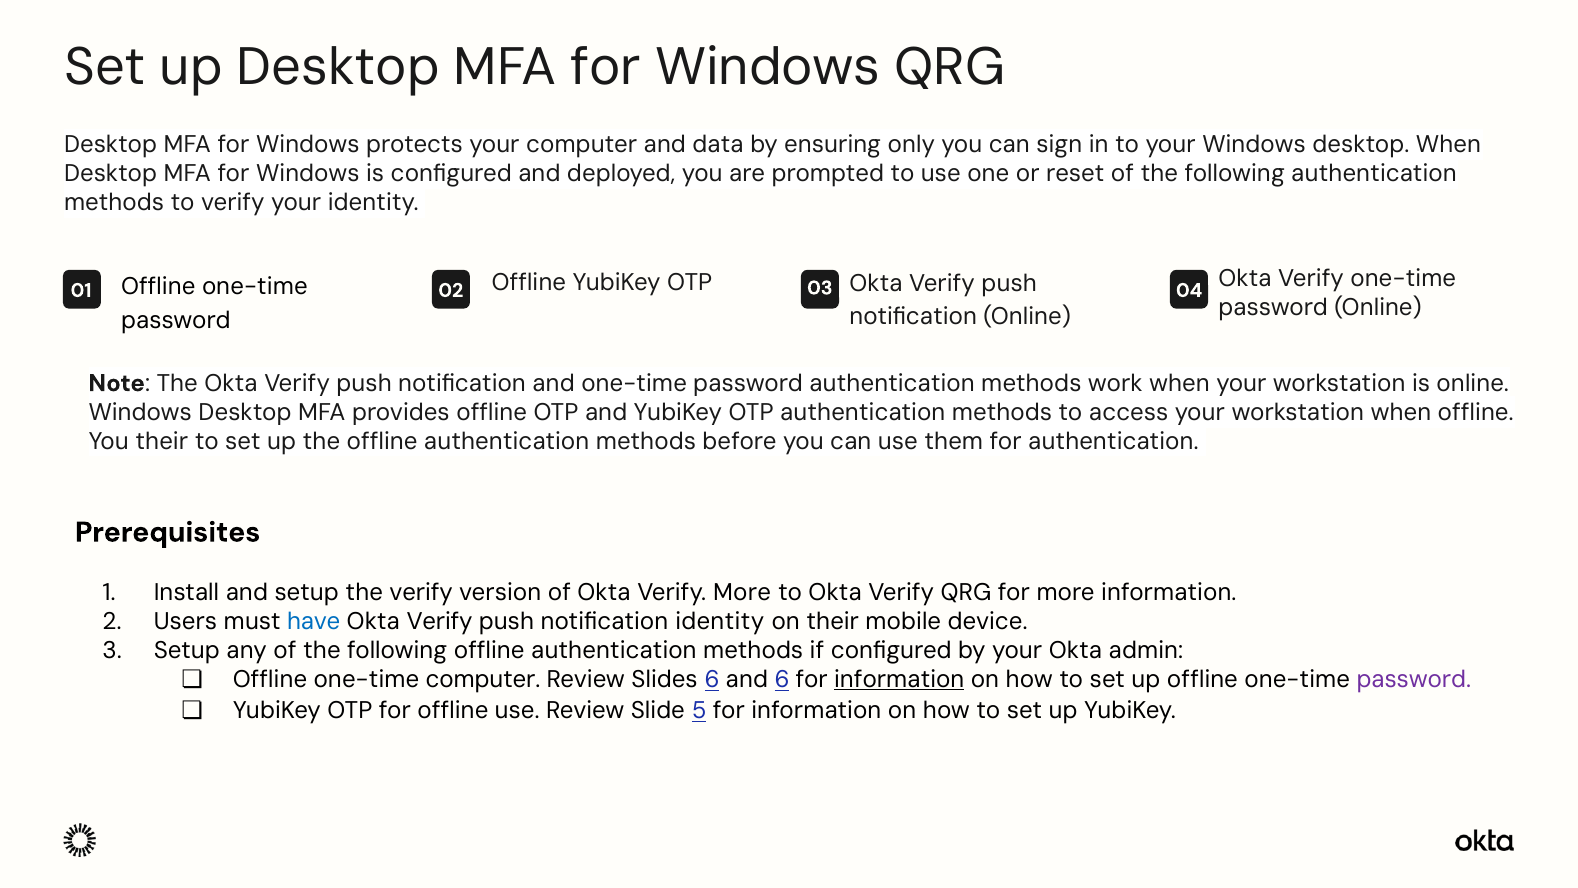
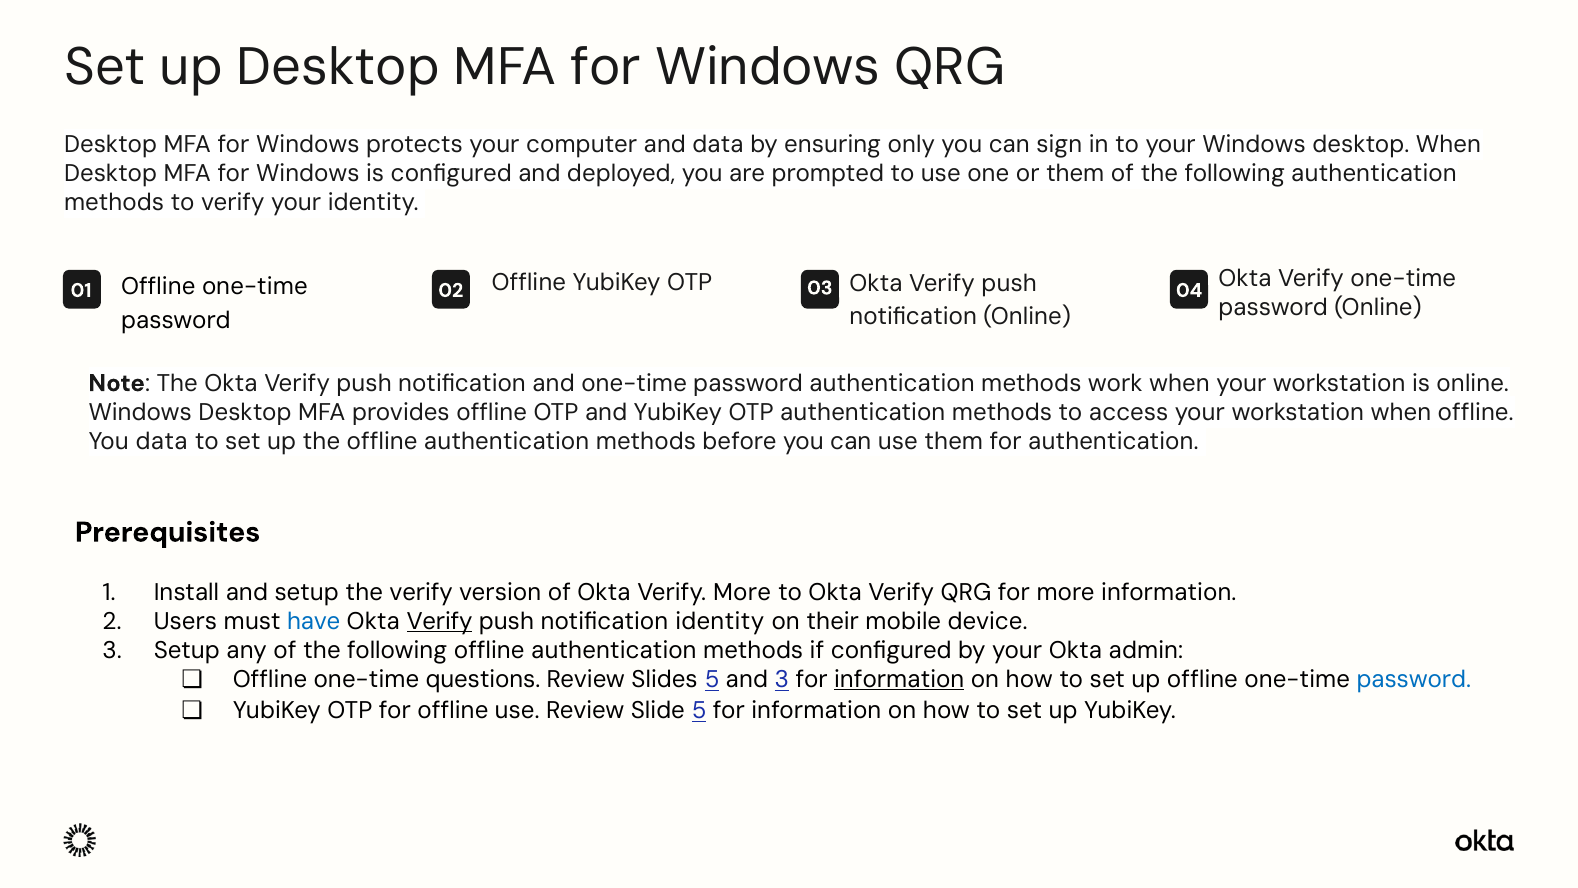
or reset: reset -> them
You their: their -> data
Verify at (440, 621) underline: none -> present
one-time computer: computer -> questions
Slides 6: 6 -> 5
and 6: 6 -> 3
password at (1414, 679) colour: purple -> blue
